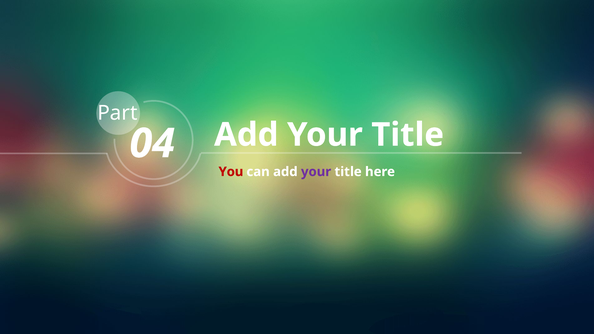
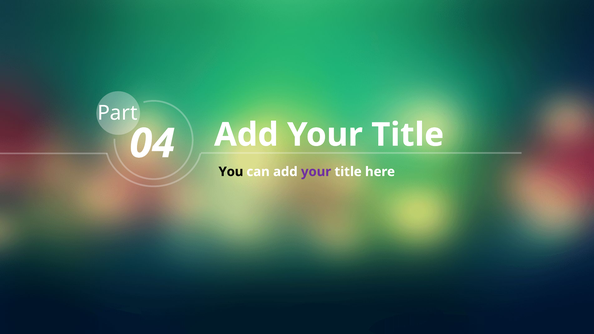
You colour: red -> black
